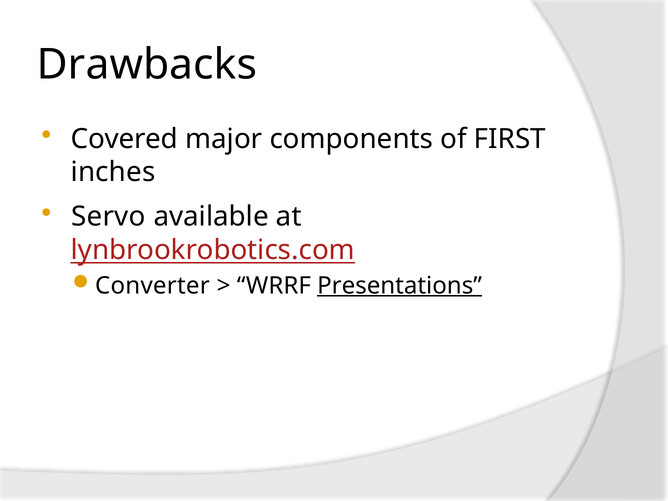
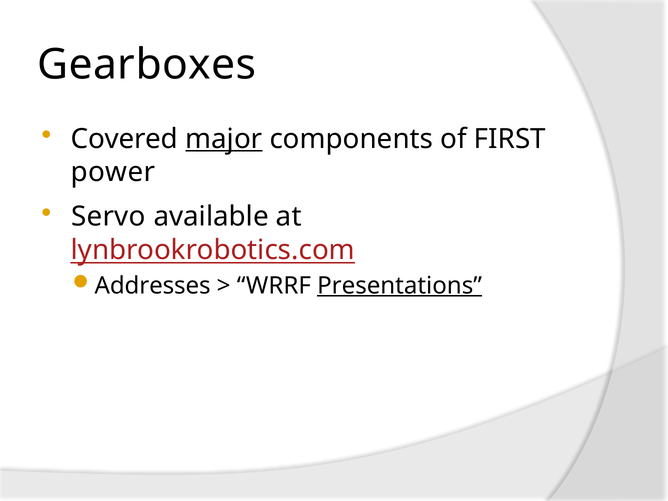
Drawbacks: Drawbacks -> Gearboxes
major underline: none -> present
inches: inches -> power
Converter: Converter -> Addresses
